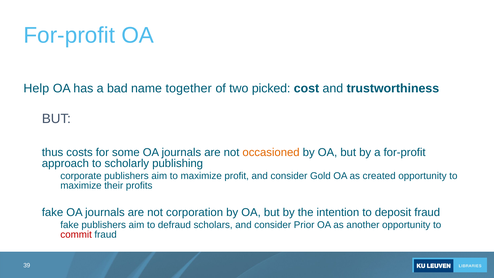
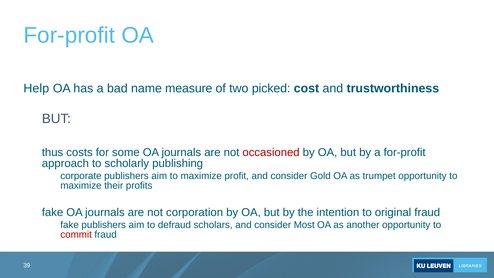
together: together -> measure
occasioned colour: orange -> red
created: created -> trumpet
deposit: deposit -> original
Prior: Prior -> Most
